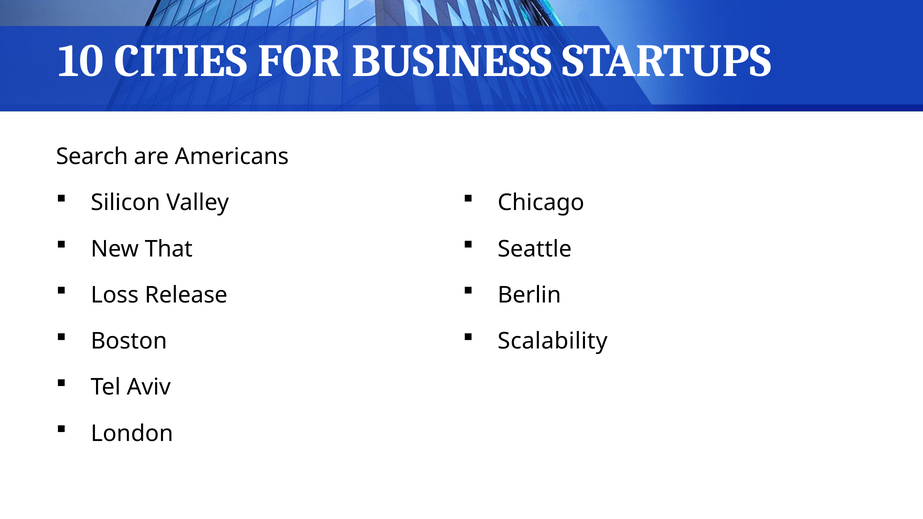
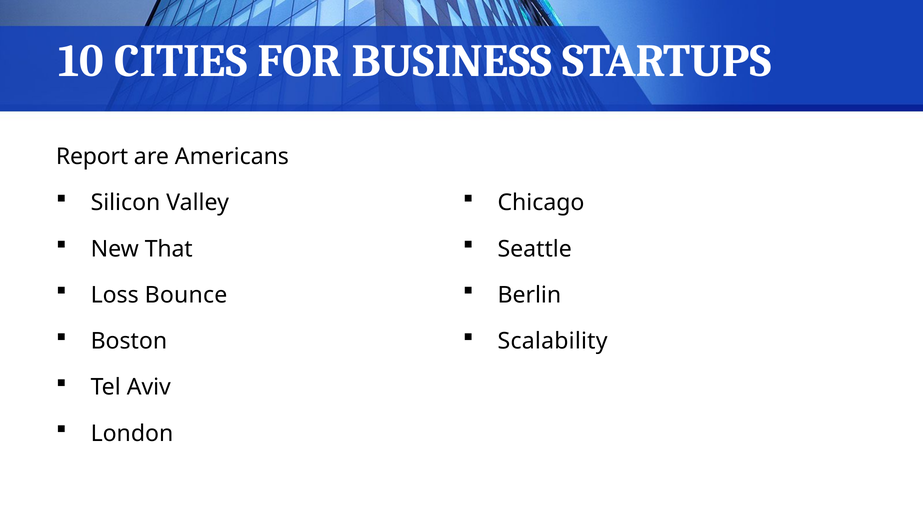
Search: Search -> Report
Release: Release -> Bounce
